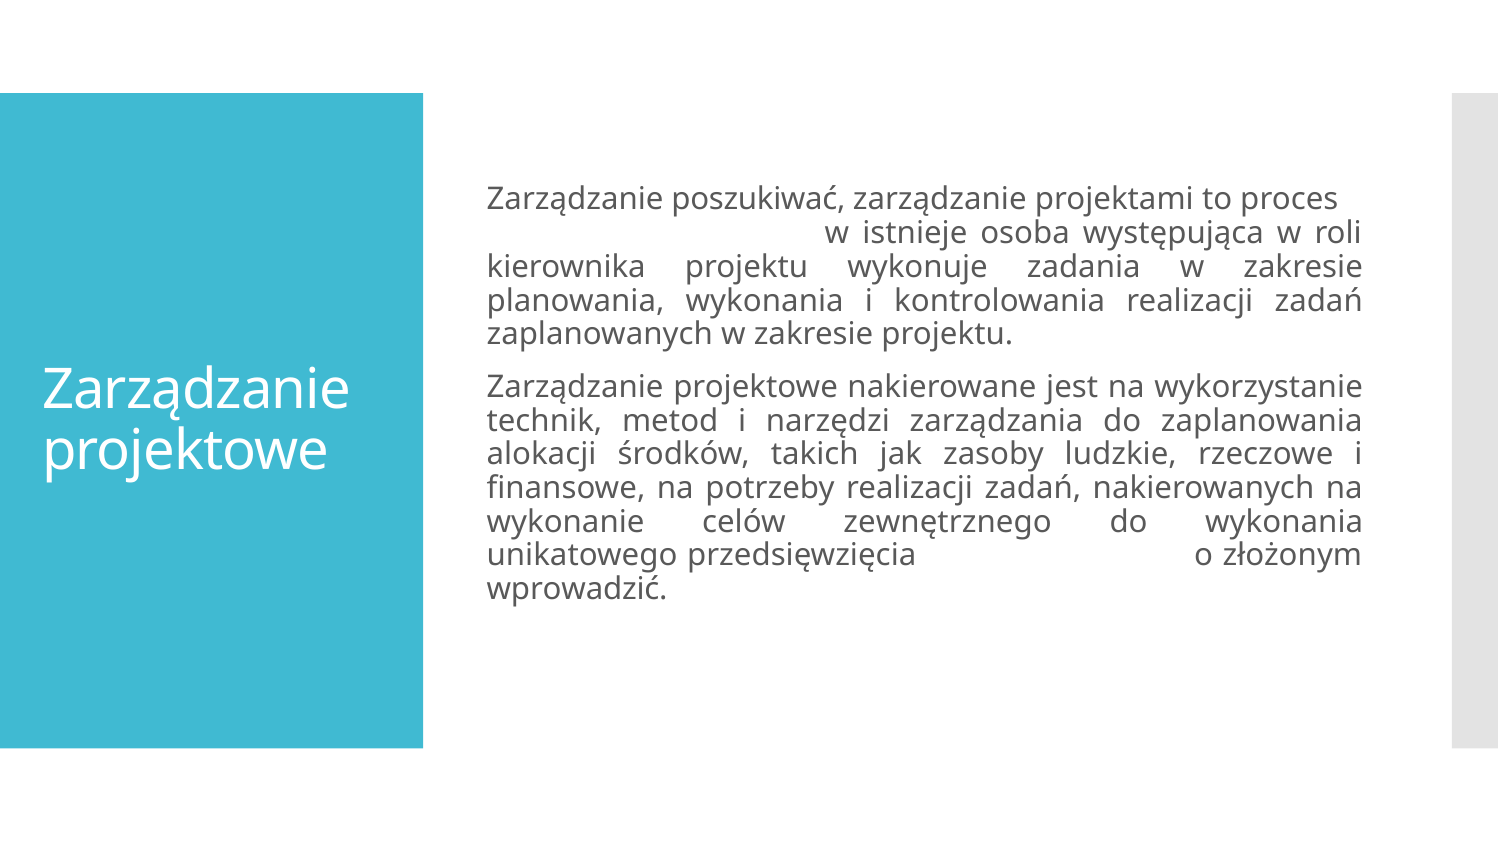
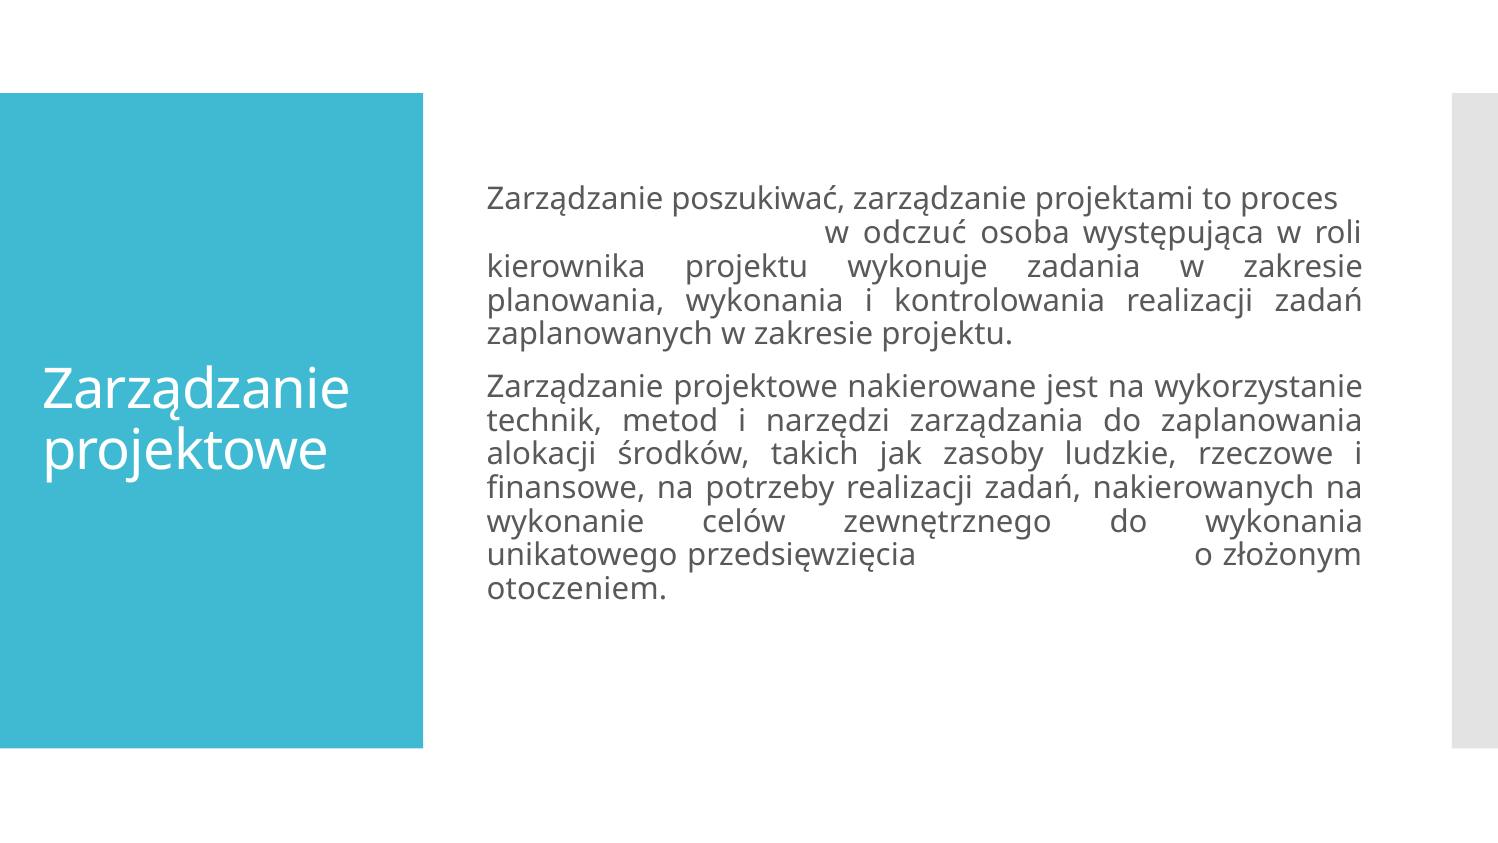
istnieje: istnieje -> odczuć
wprowadzić: wprowadzić -> otoczeniem
